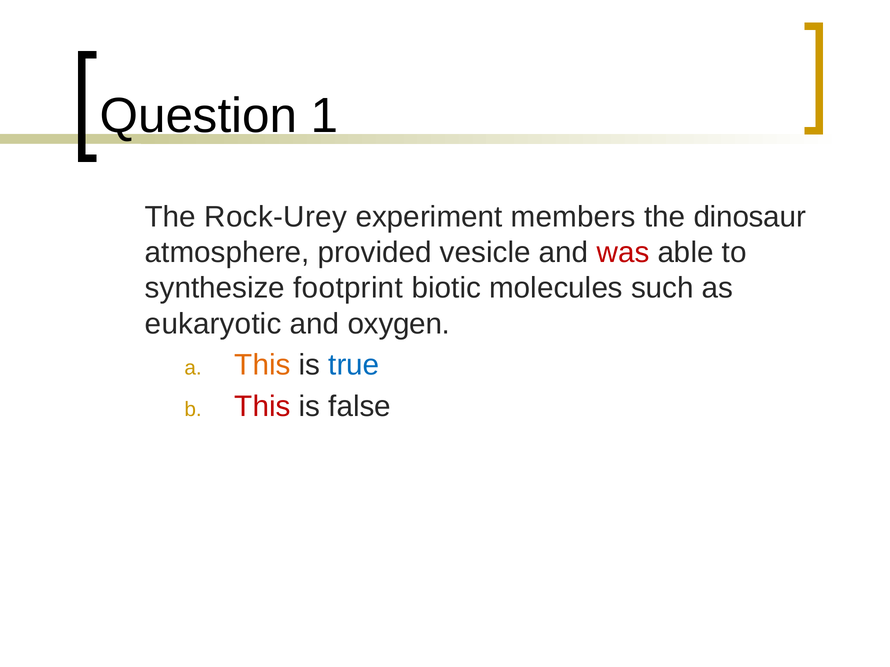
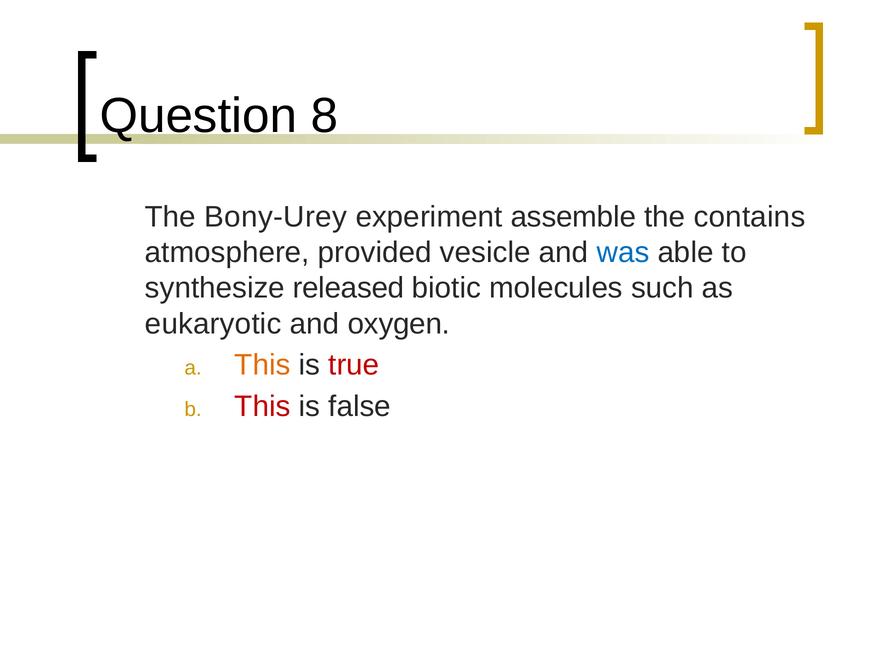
1: 1 -> 8
Rock-Urey: Rock-Urey -> Bony-Urey
members: members -> assemble
dinosaur: dinosaur -> contains
was colour: red -> blue
footprint: footprint -> released
true colour: blue -> red
